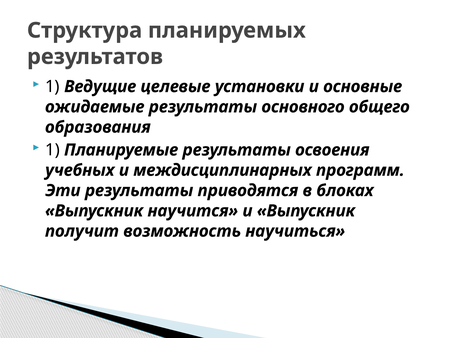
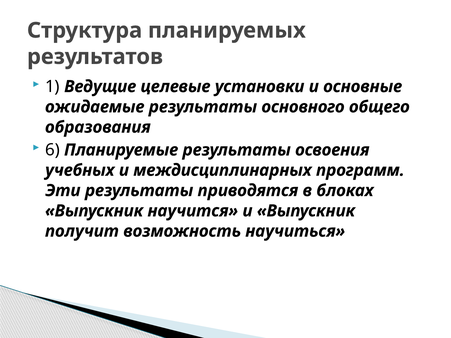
1 at (52, 150): 1 -> 6
